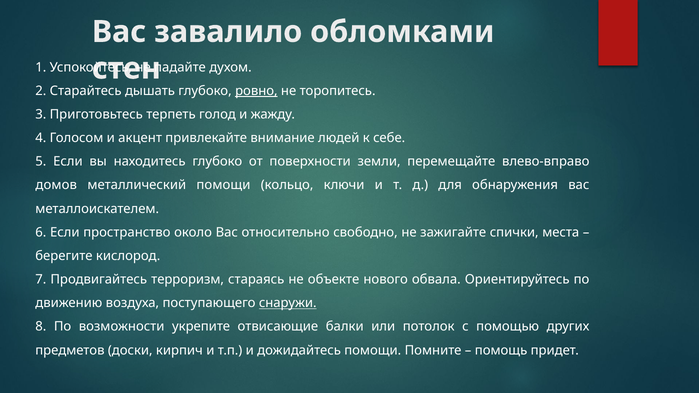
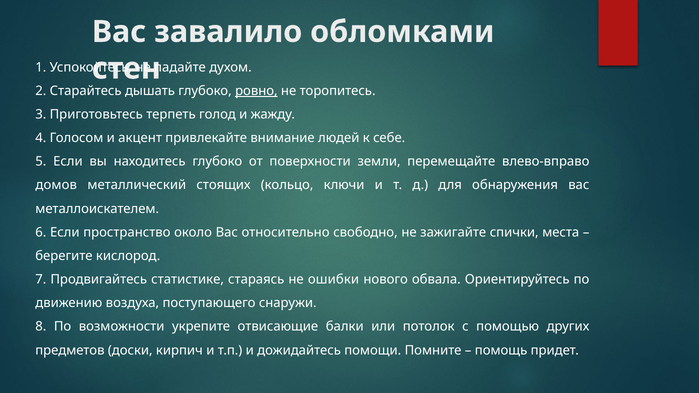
металлический помощи: помощи -> стоящих
терроризм: терроризм -> статистике
объекте: объекте -> ошибки
снаружи underline: present -> none
